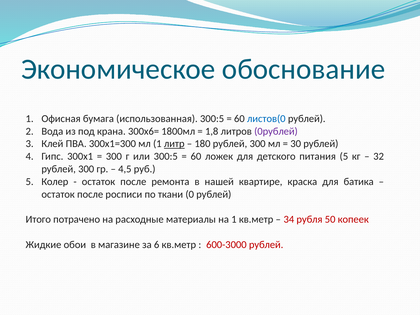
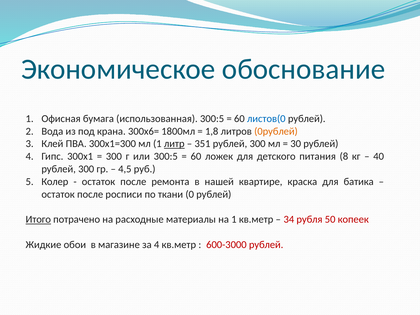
0рублей colour: purple -> orange
180: 180 -> 351
питания 5: 5 -> 8
32: 32 -> 40
Итого underline: none -> present
за 6: 6 -> 4
